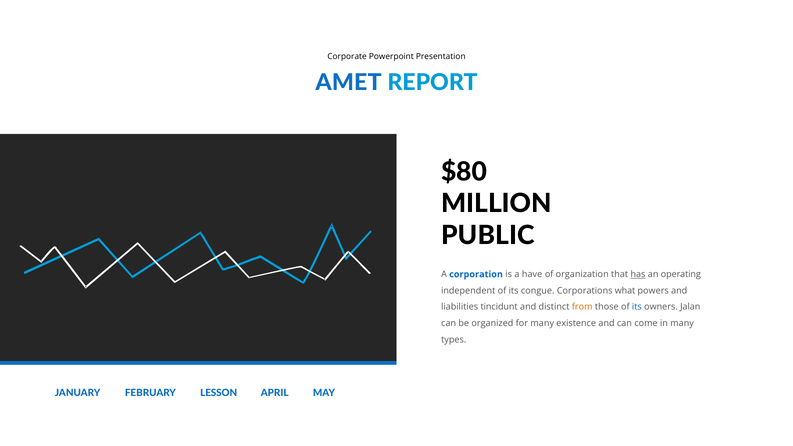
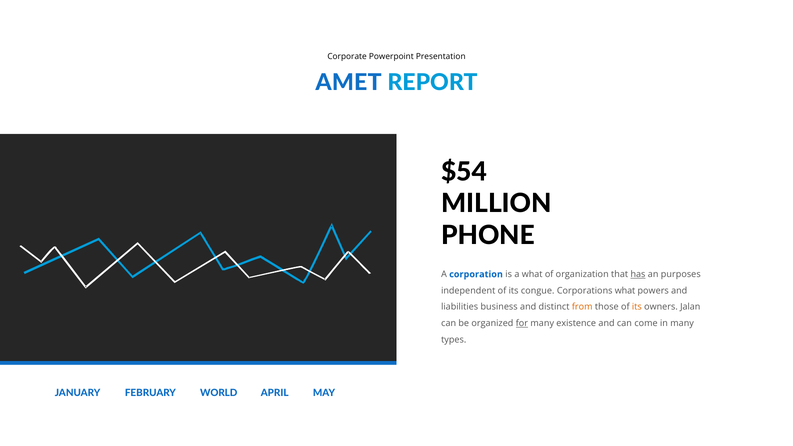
$80: $80 -> $54
PUBLIC: PUBLIC -> PHONE
a have: have -> what
operating: operating -> purposes
tincidunt: tincidunt -> business
its at (637, 307) colour: blue -> orange
for underline: none -> present
LESSON: LESSON -> WORLD
